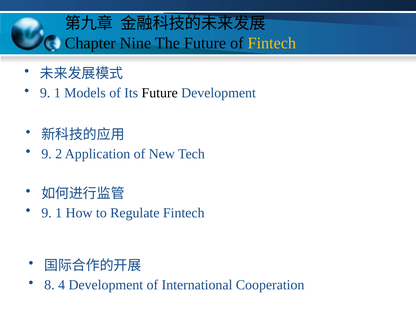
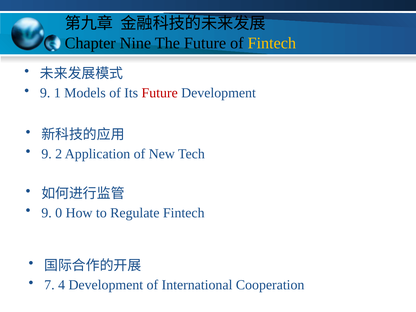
Future at (160, 93) colour: black -> red
1 at (59, 213): 1 -> 0
8: 8 -> 7
